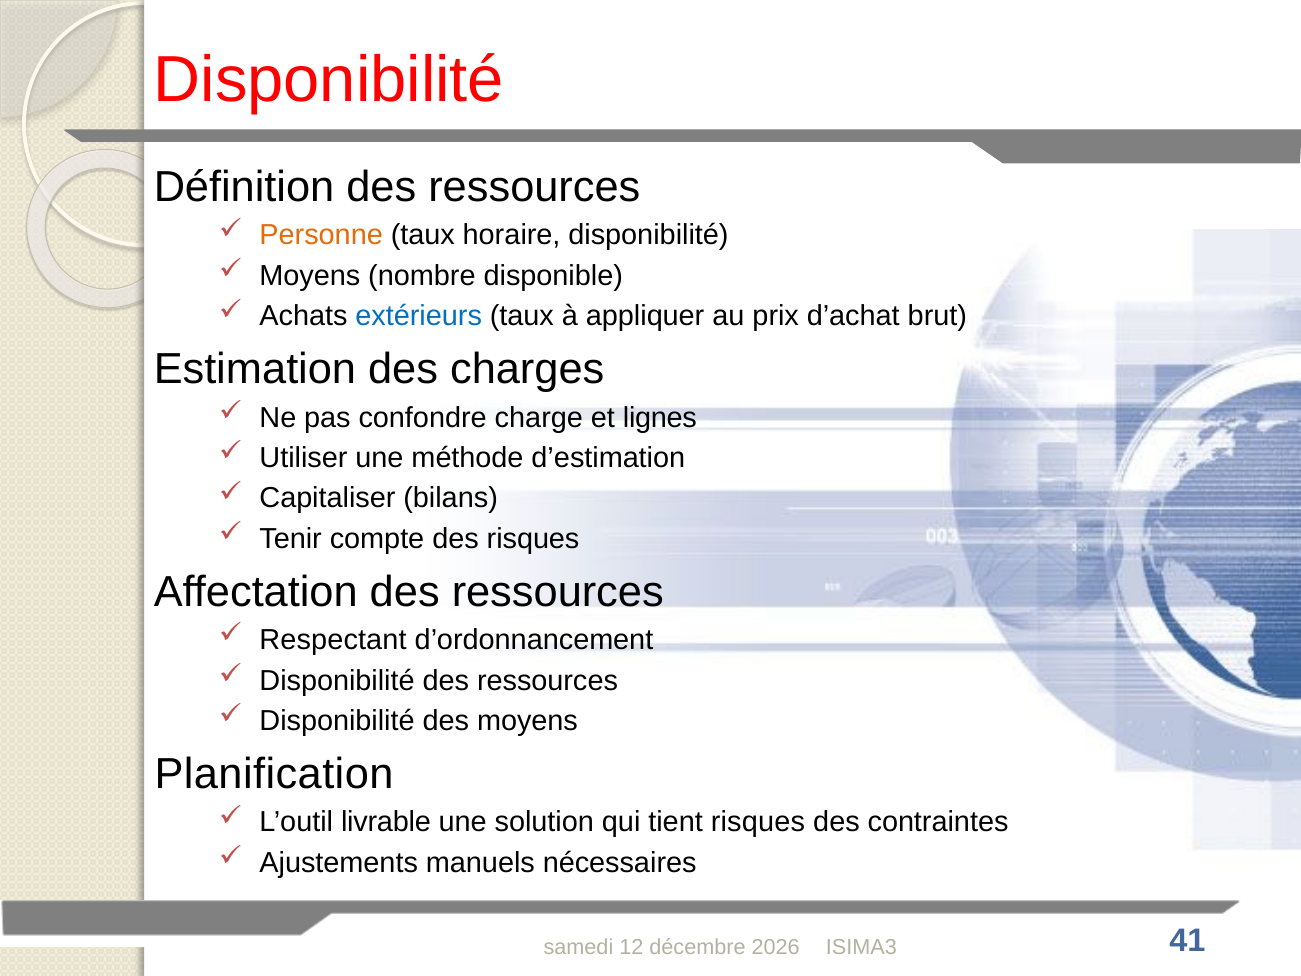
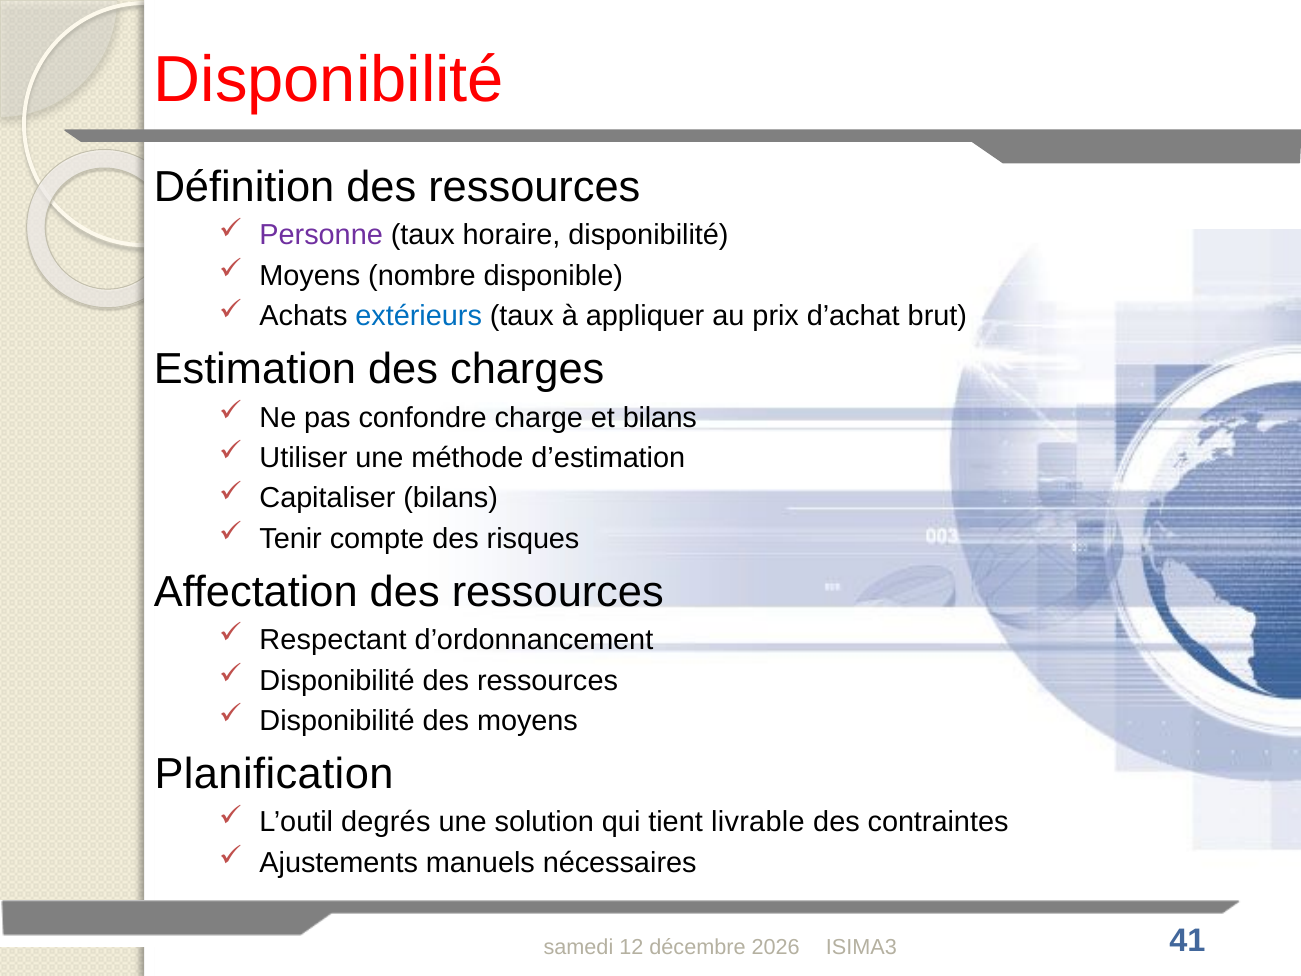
Personne colour: orange -> purple
et lignes: lignes -> bilans
livrable: livrable -> degrés
tient risques: risques -> livrable
